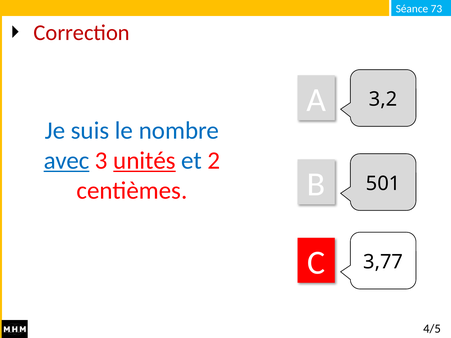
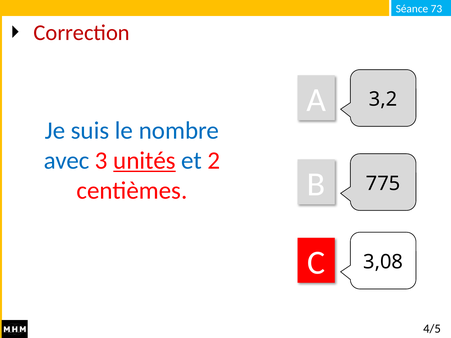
avec underline: present -> none
501: 501 -> 775
3,77: 3,77 -> 3,08
